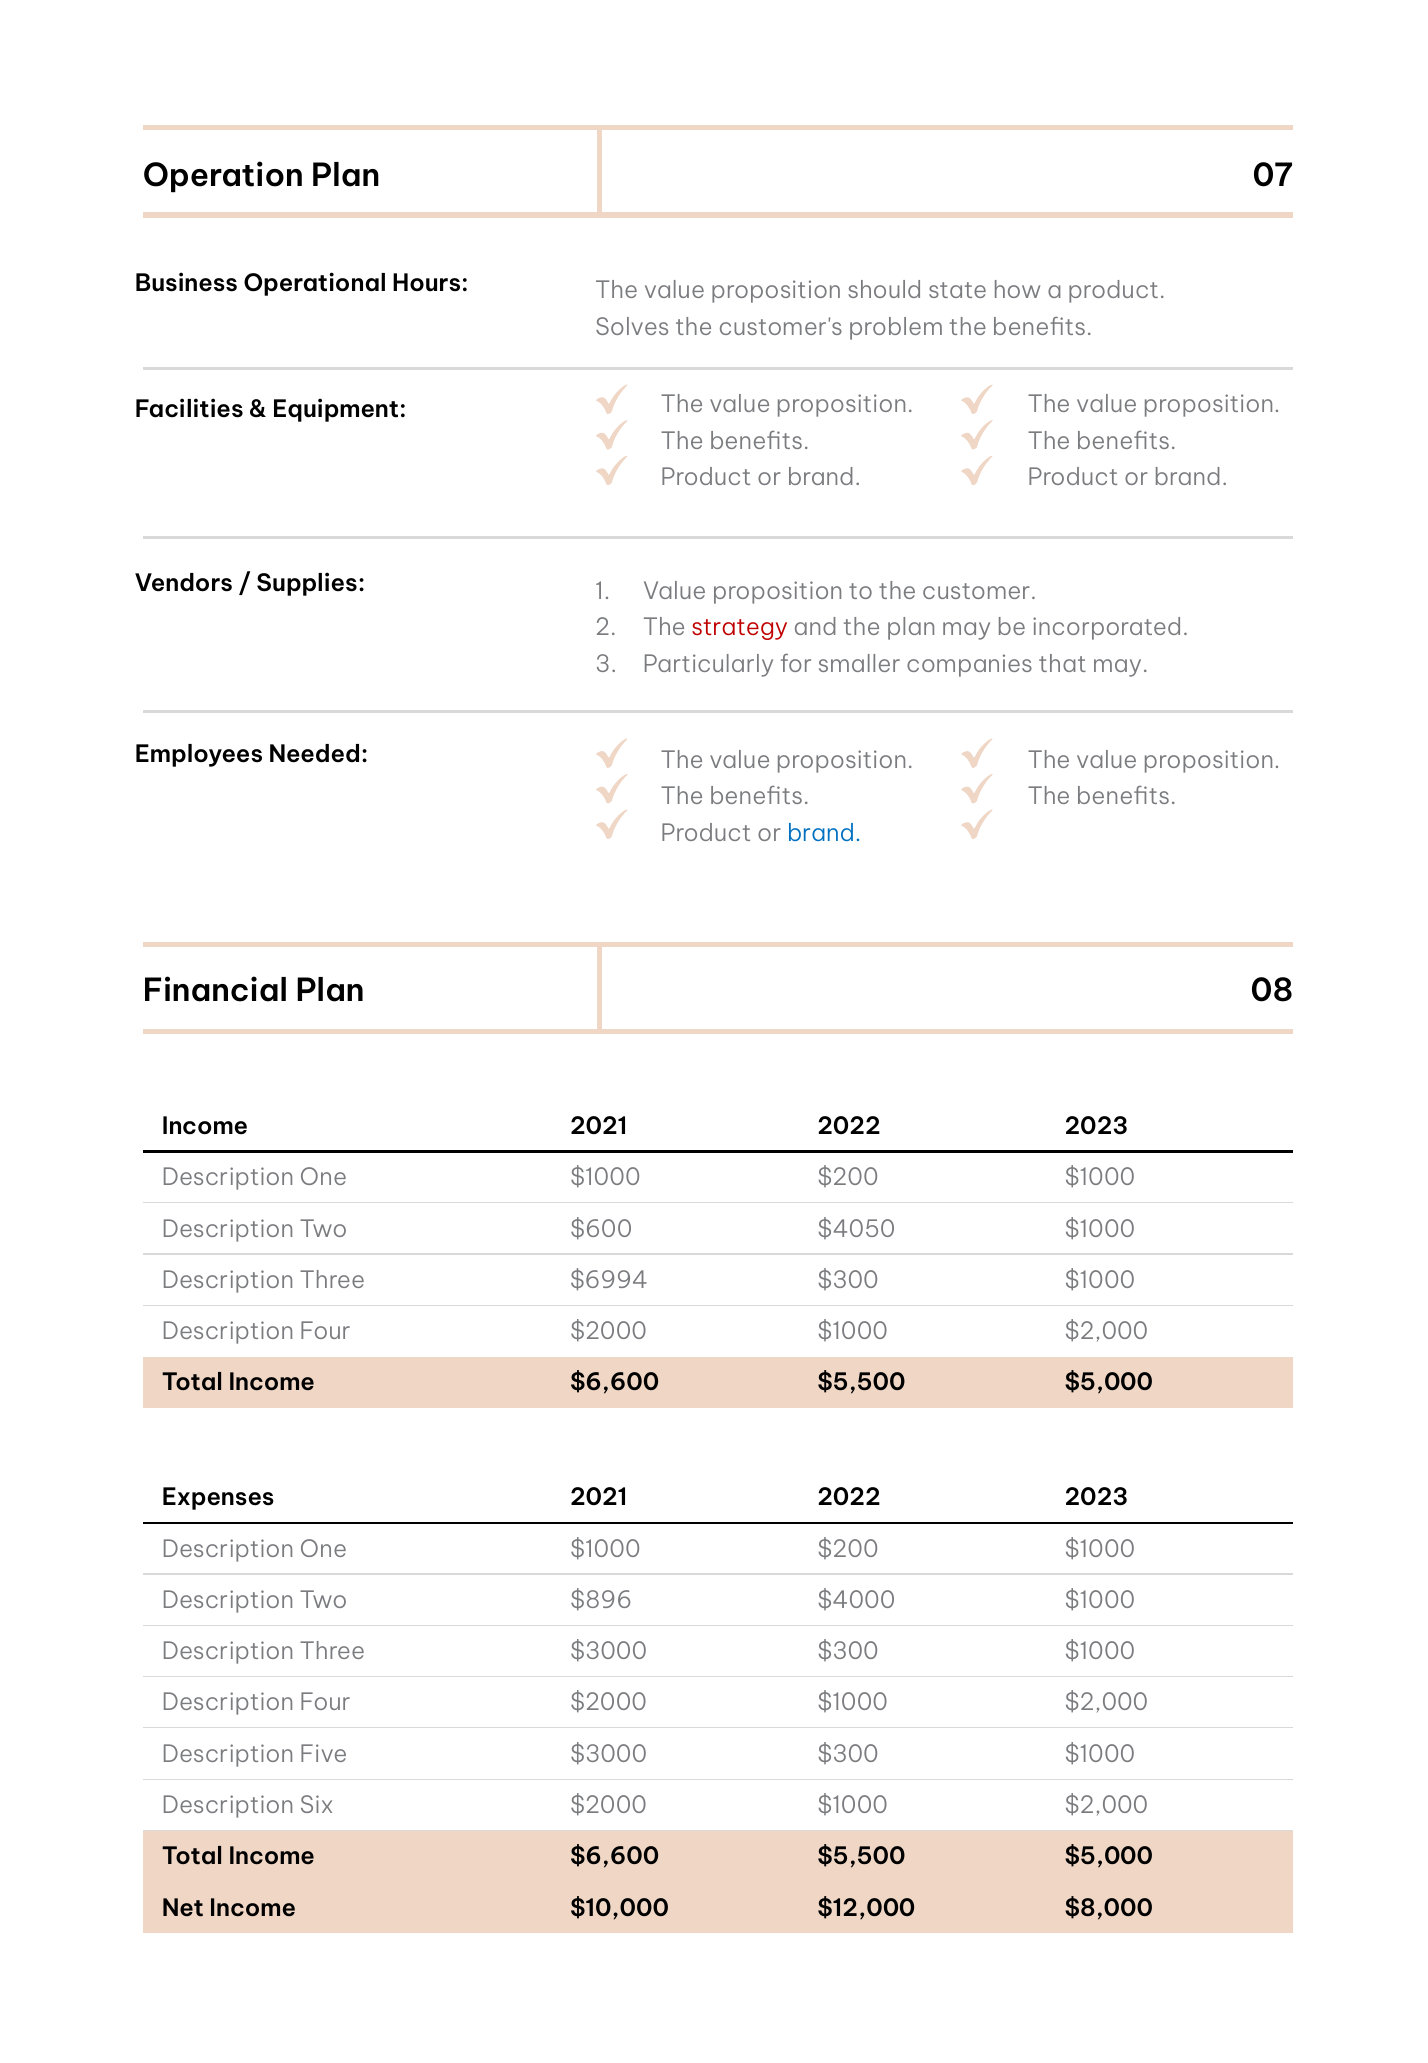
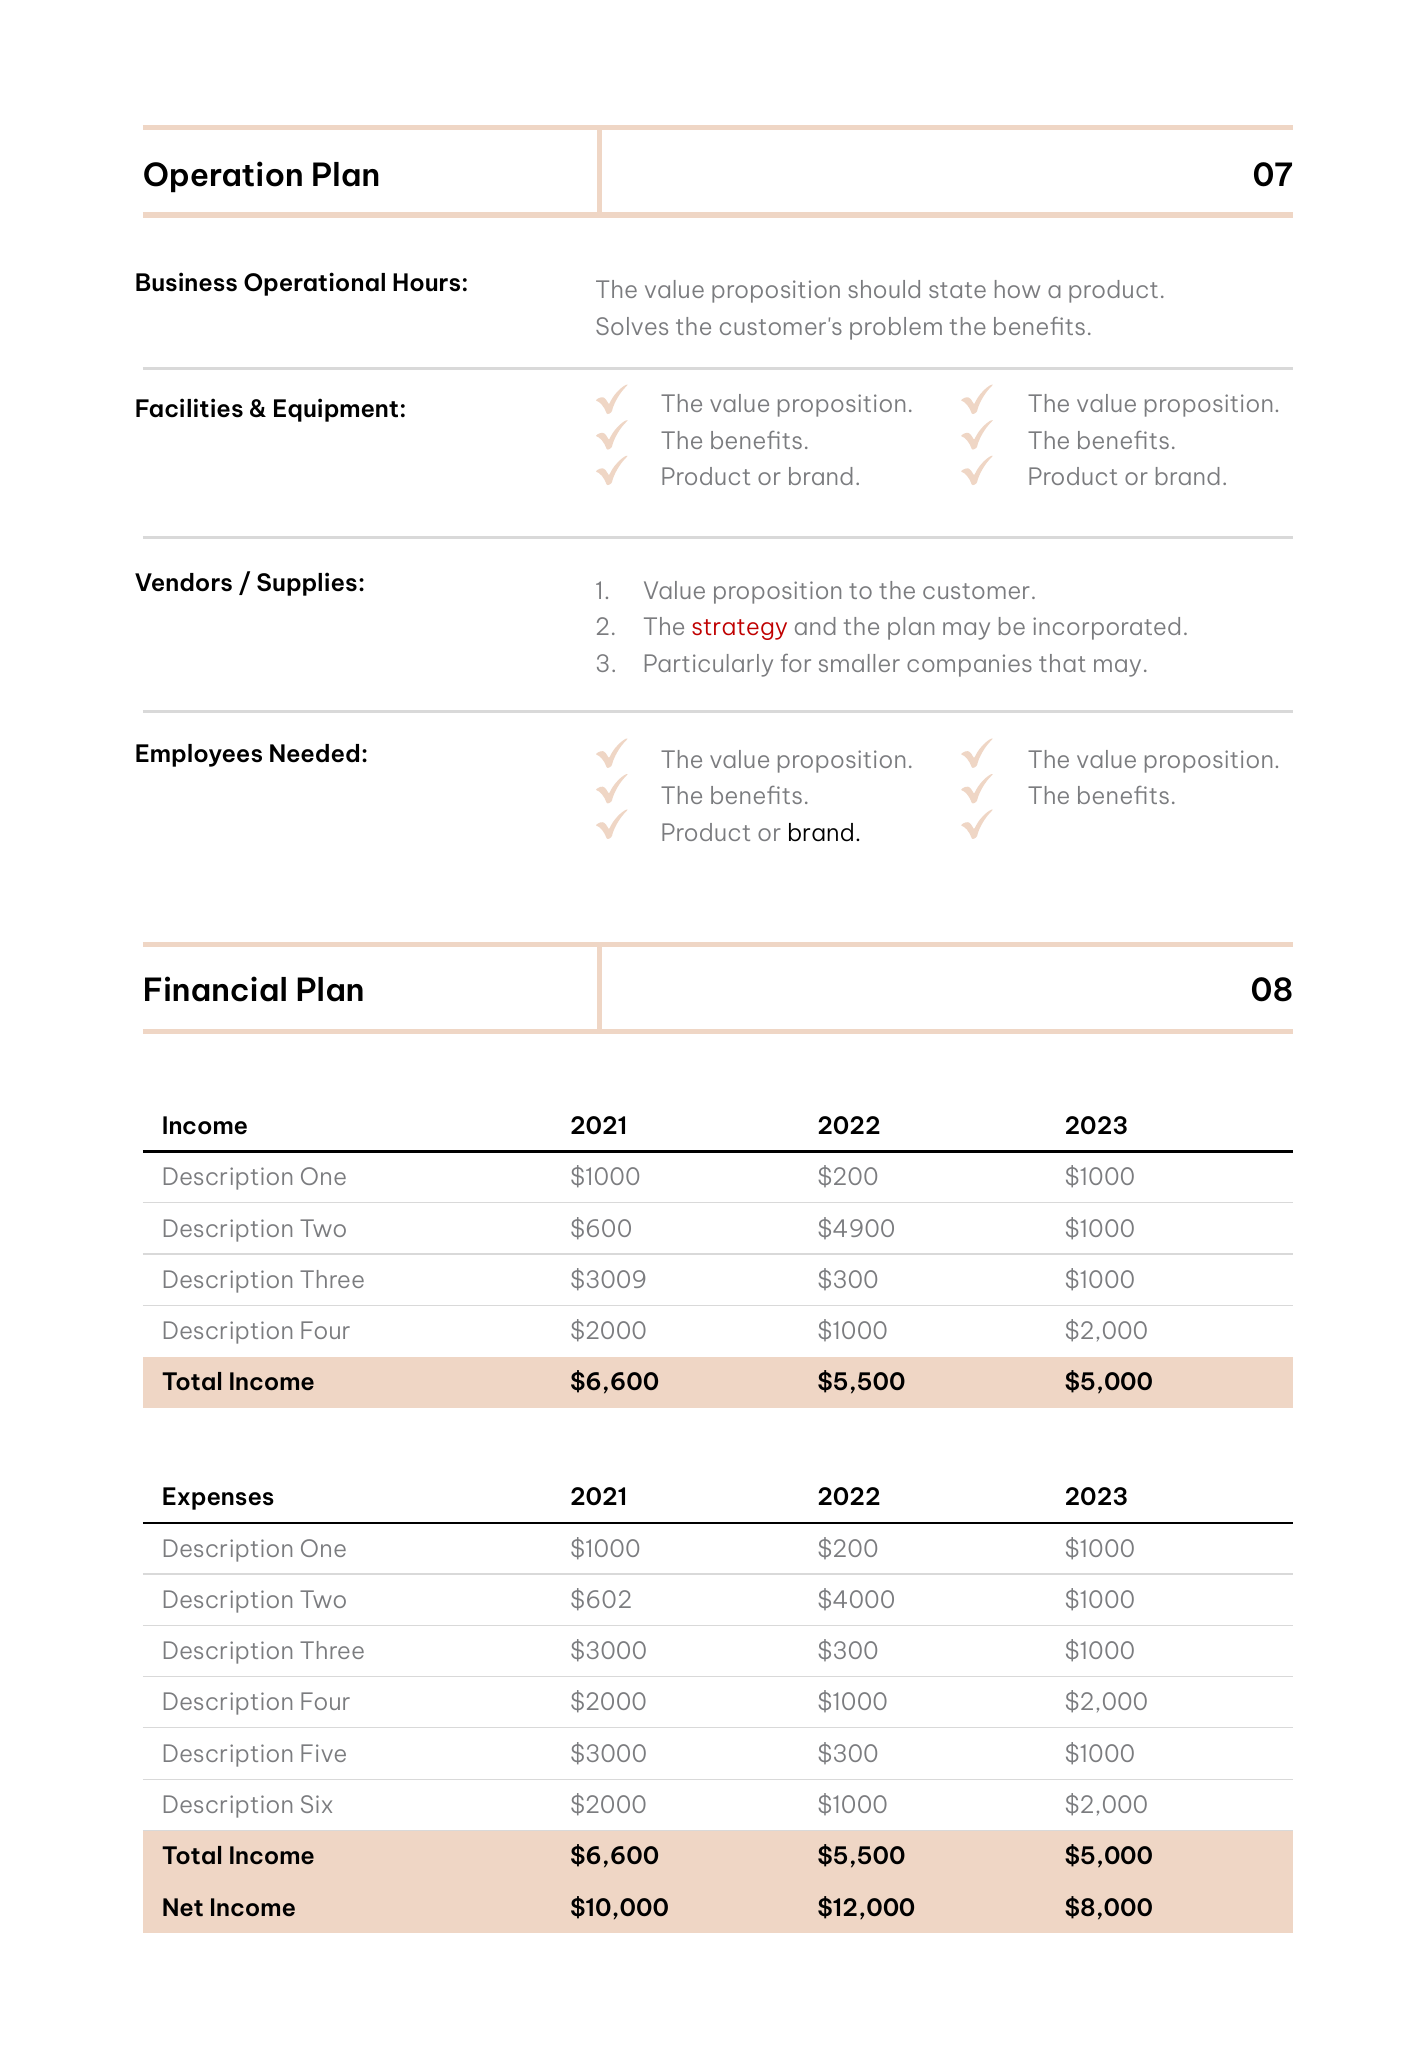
brand at (824, 833) colour: blue -> black
$4050: $4050 -> $4900
$6994: $6994 -> $3009
$896: $896 -> $602
